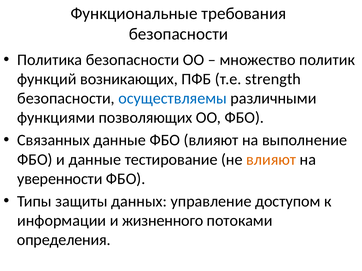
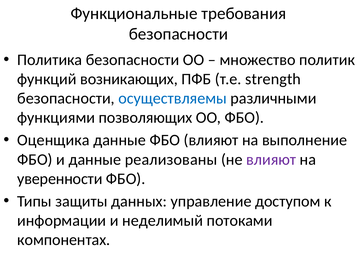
Связанных: Связанных -> Оценщика
тестирование: тестирование -> реализованы
влияют at (271, 160) colour: orange -> purple
жизненного: жизненного -> неделимый
определения: определения -> компонентах
